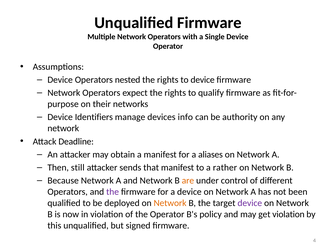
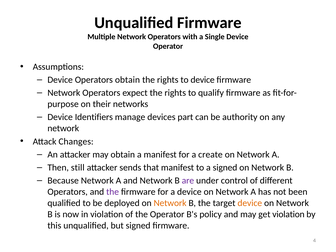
Operators nested: nested -> obtain
info: info -> part
Deadline: Deadline -> Changes
aliases: aliases -> create
a rather: rather -> signed
are colour: orange -> purple
device at (250, 203) colour: purple -> orange
